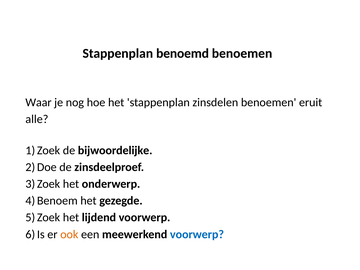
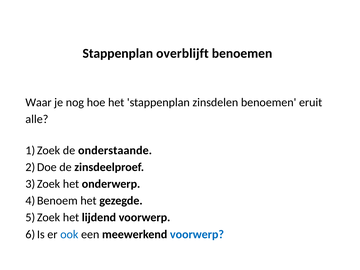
benoemd: benoemd -> overblijft
bijwoordelijke: bijwoordelijke -> onderstaande
ook colour: orange -> blue
